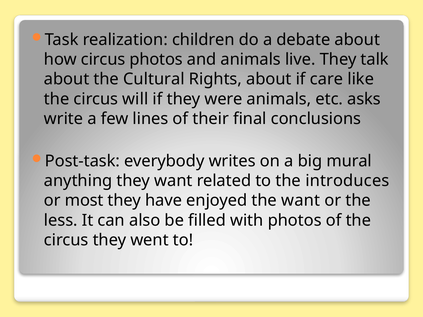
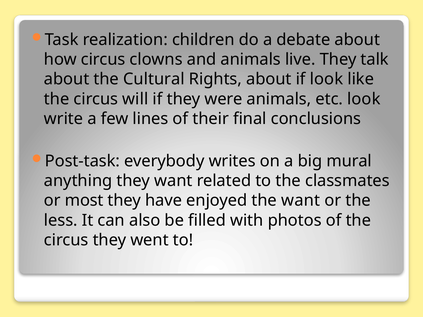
circus photos: photos -> clowns
if care: care -> look
etc asks: asks -> look
introduces: introduces -> classmates
